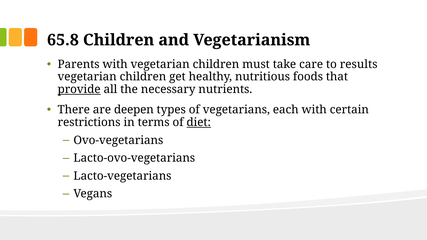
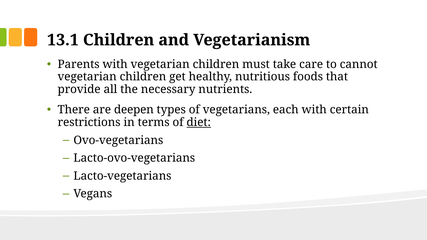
65.8: 65.8 -> 13.1
results: results -> cannot
provide underline: present -> none
